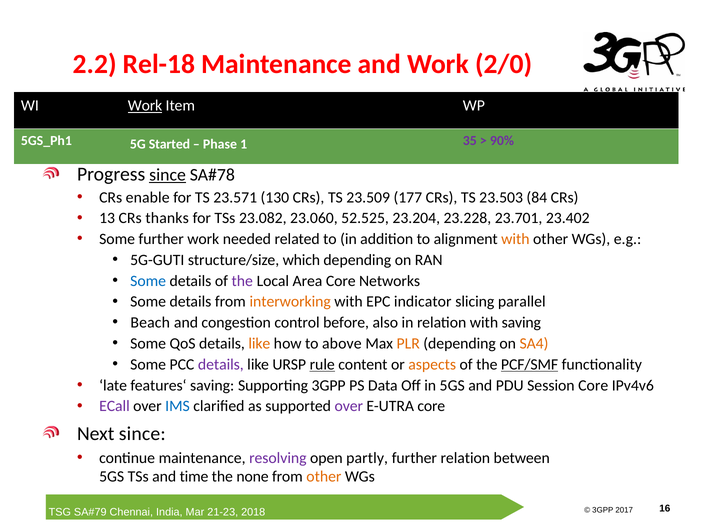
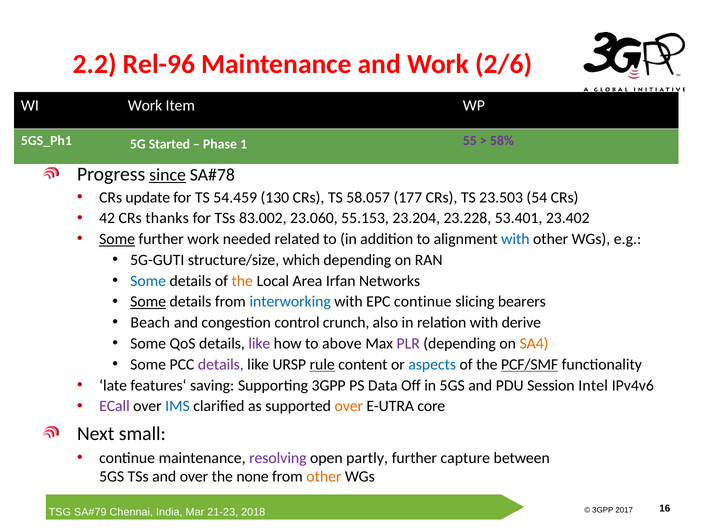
Rel-18: Rel-18 -> Rel-96
2/0: 2/0 -> 2/6
Work at (145, 106) underline: present -> none
35: 35 -> 55
90%: 90% -> 58%
enable: enable -> update
23.571: 23.571 -> 54.459
23.509: 23.509 -> 58.057
84: 84 -> 54
13: 13 -> 42
23.082: 23.082 -> 83.002
52.525: 52.525 -> 55.153
23.701: 23.701 -> 53.401
Some at (117, 239) underline: none -> present
with at (515, 239) colour: orange -> blue
the at (242, 281) colour: purple -> orange
Area Core: Core -> Irfan
Some at (148, 302) underline: none -> present
interworking colour: orange -> blue
EPC indicator: indicator -> continue
parallel: parallel -> bearers
before: before -> crunch
with saving: saving -> derive
like at (259, 343) colour: orange -> purple
PLR colour: orange -> purple
aspects colour: orange -> blue
Session Core: Core -> Intel
over at (349, 406) colour: purple -> orange
Next since: since -> small
further relation: relation -> capture
and time: time -> over
